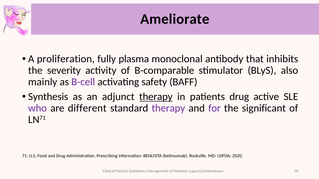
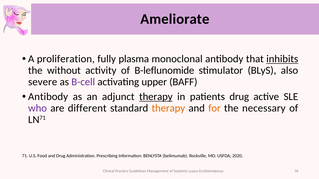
inhibits underline: none -> present
severity: severity -> without
B-comparable: B-comparable -> B-leflunomide
mainly: mainly -> severe
safety: safety -> upper
Synthesis at (48, 97): Synthesis -> Antibody
therapy at (168, 108) colour: purple -> orange
for colour: purple -> orange
significant: significant -> necessary
